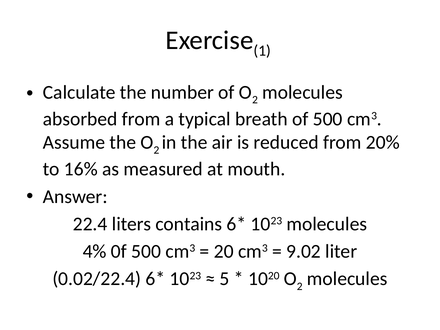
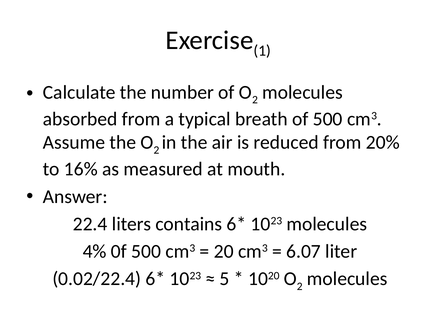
9.02: 9.02 -> 6.07
